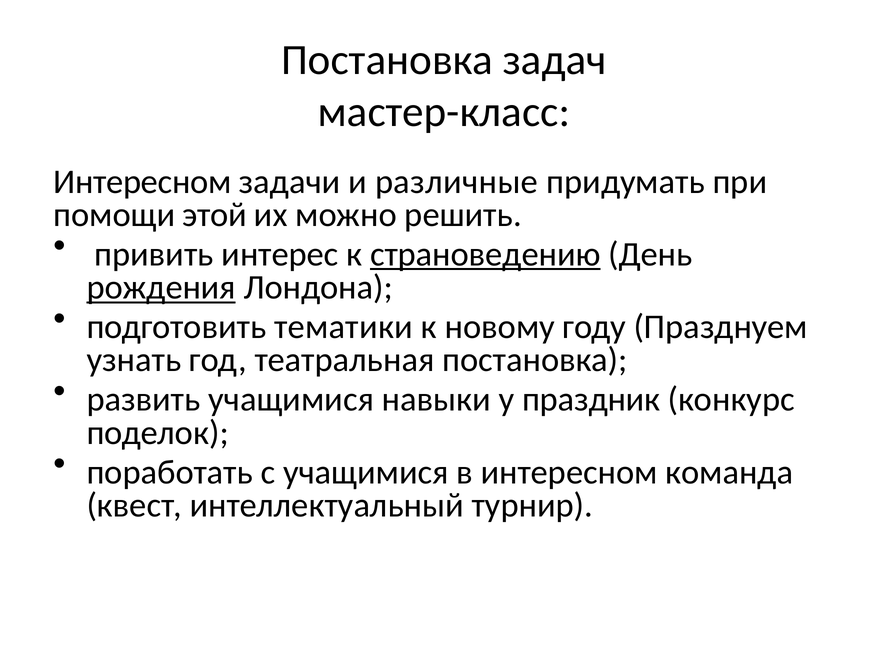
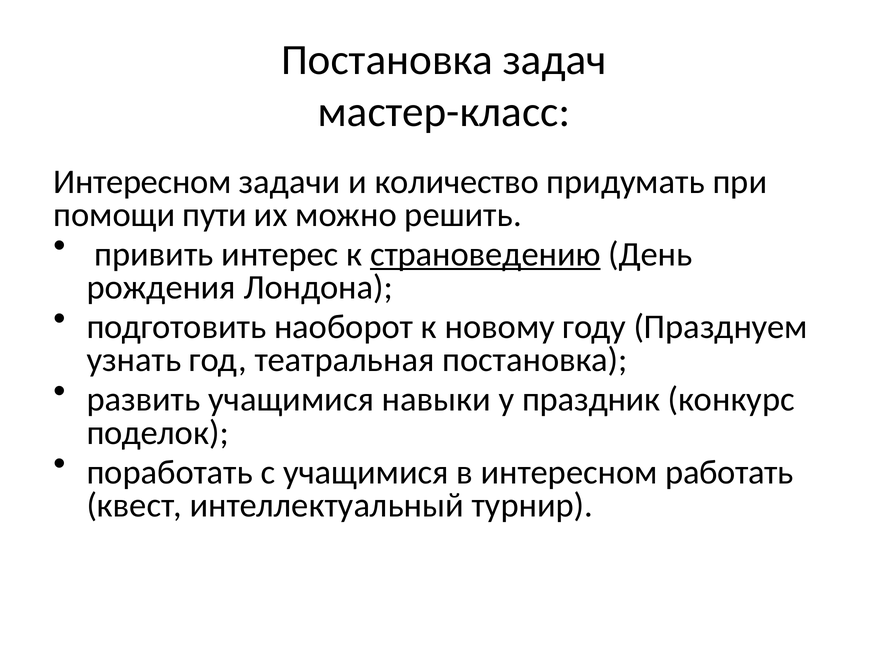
различные: различные -> количество
этой: этой -> пути
рождения underline: present -> none
тематики: тематики -> наоборот
команда: команда -> работать
